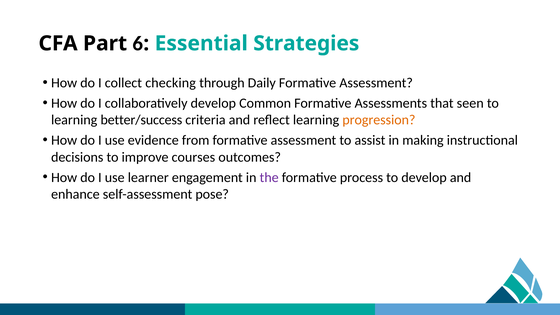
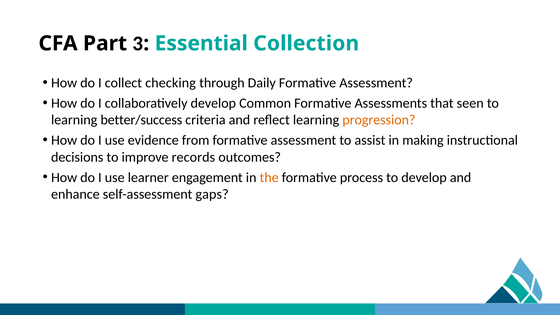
6: 6 -> 3
Strategies: Strategies -> Collection
courses: courses -> records
the colour: purple -> orange
pose: pose -> gaps
